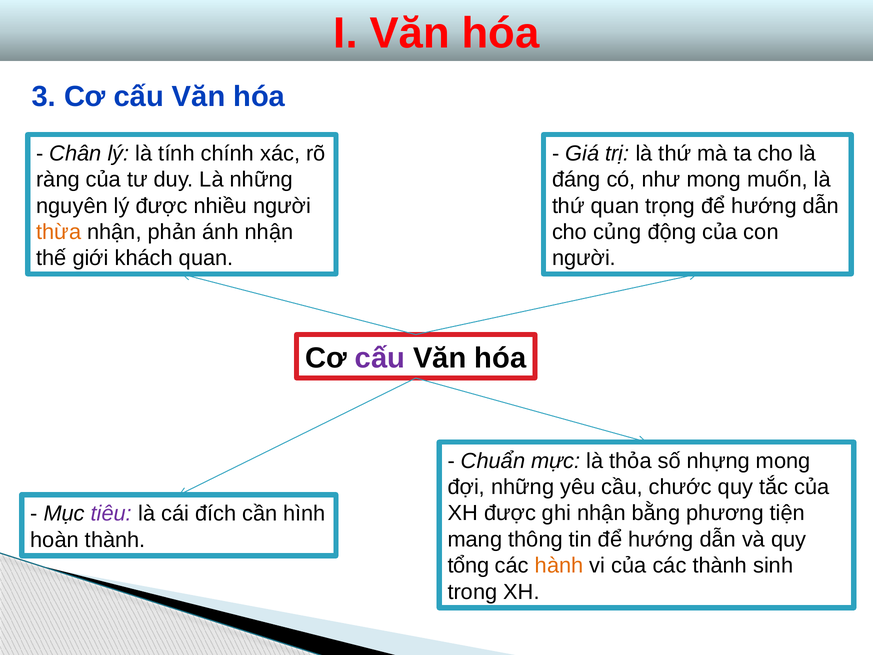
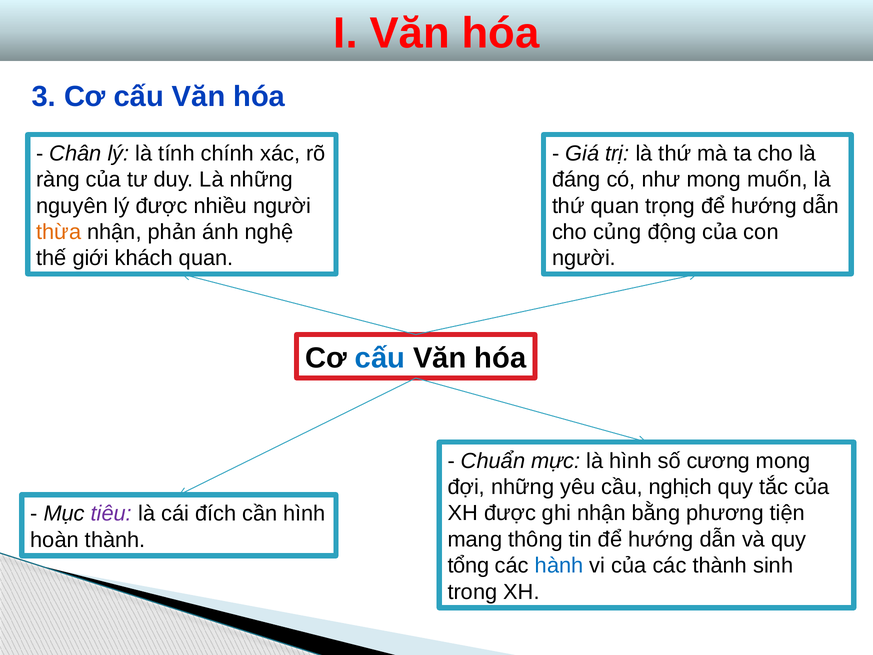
ánh nhận: nhận -> nghệ
cấu at (380, 358) colour: purple -> blue
là thỏa: thỏa -> hình
nhựng: nhựng -> cương
chước: chước -> nghịch
hành colour: orange -> blue
